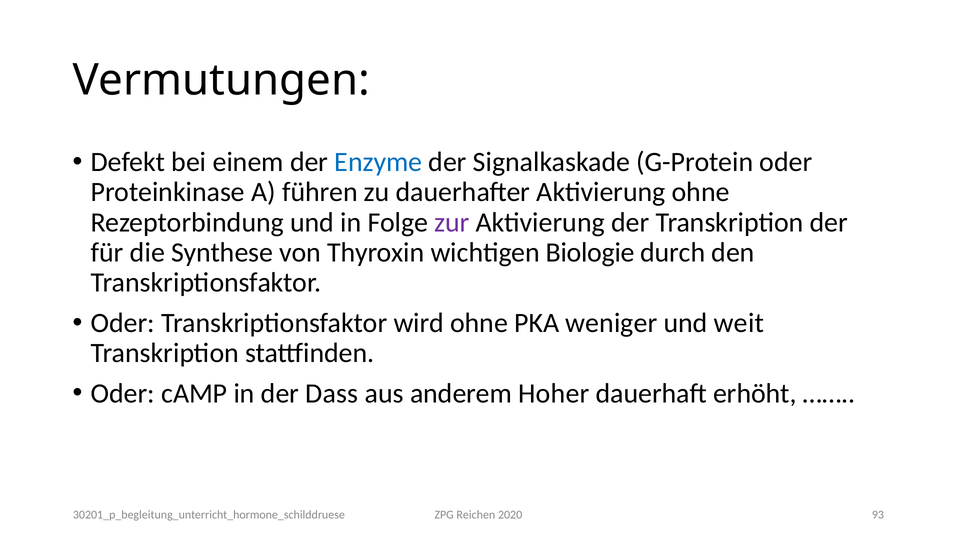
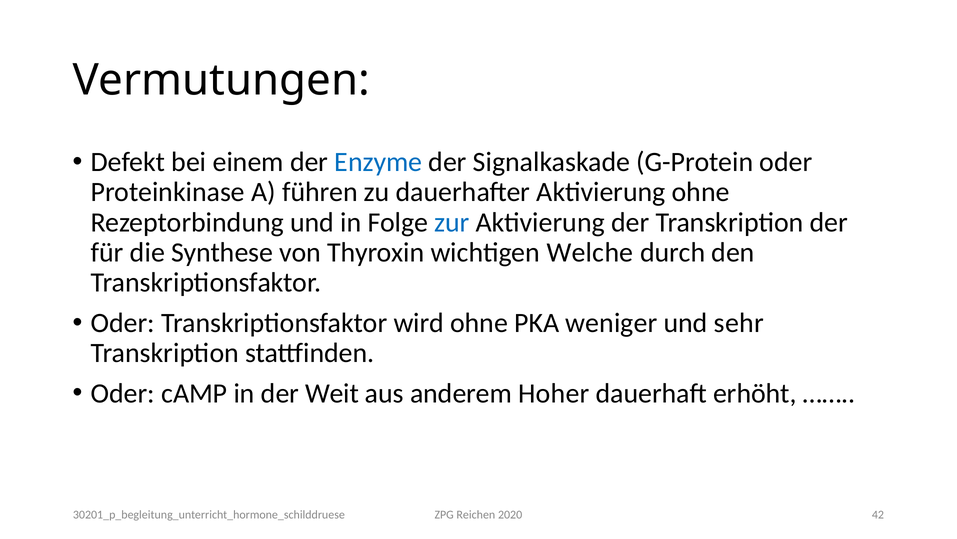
zur colour: purple -> blue
Biologie: Biologie -> Welche
weit: weit -> sehr
Dass: Dass -> Weit
93: 93 -> 42
